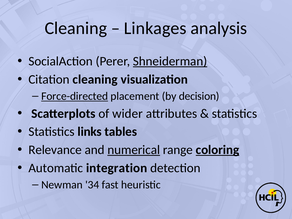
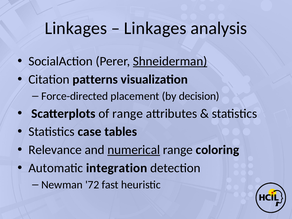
Cleaning at (76, 28): Cleaning -> Linkages
Citation cleaning: cleaning -> patterns
Force-directed underline: present -> none
of wider: wider -> range
links: links -> case
coloring underline: present -> none
34: 34 -> 72
